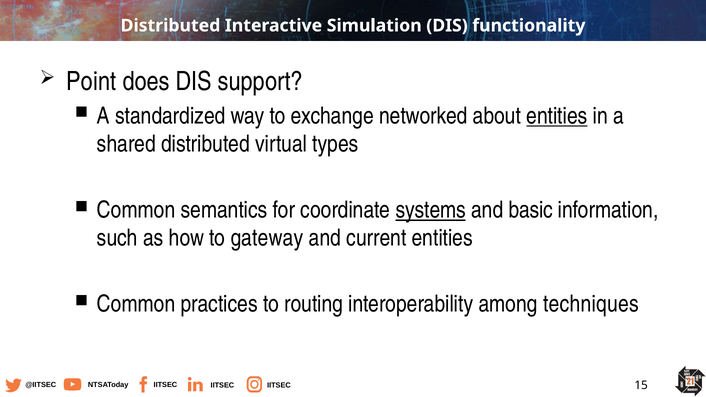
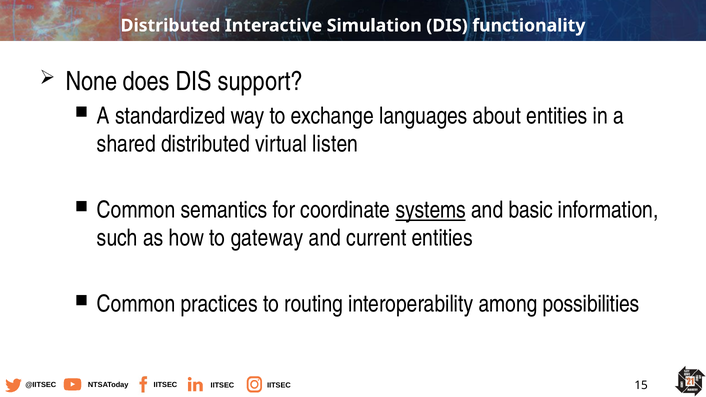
Point: Point -> None
networked: networked -> languages
entities at (557, 116) underline: present -> none
types: types -> listen
techniques: techniques -> possibilities
